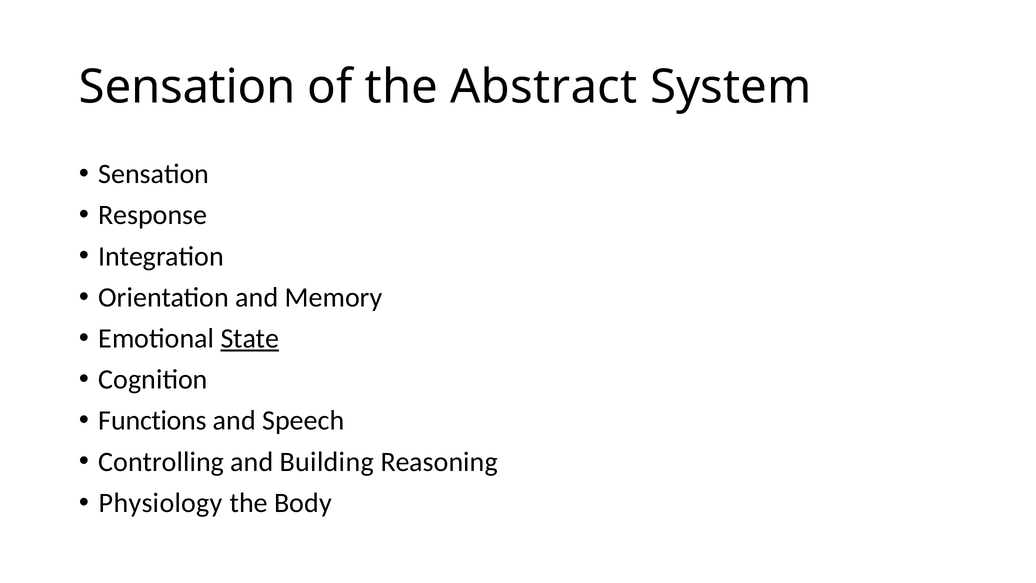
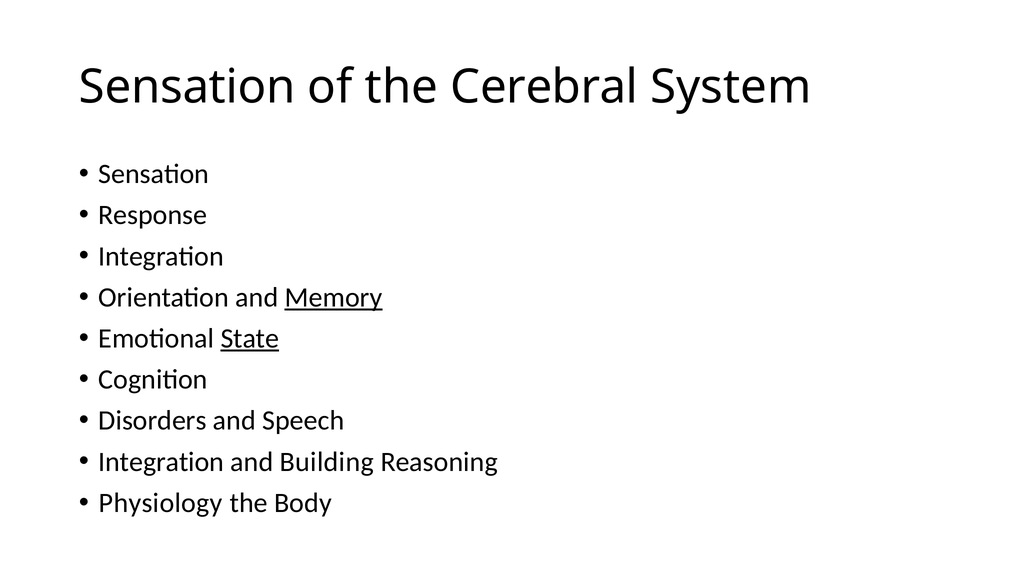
Abstract: Abstract -> Cerebral
Memory underline: none -> present
Functions: Functions -> Disorders
Controlling at (161, 462): Controlling -> Integration
